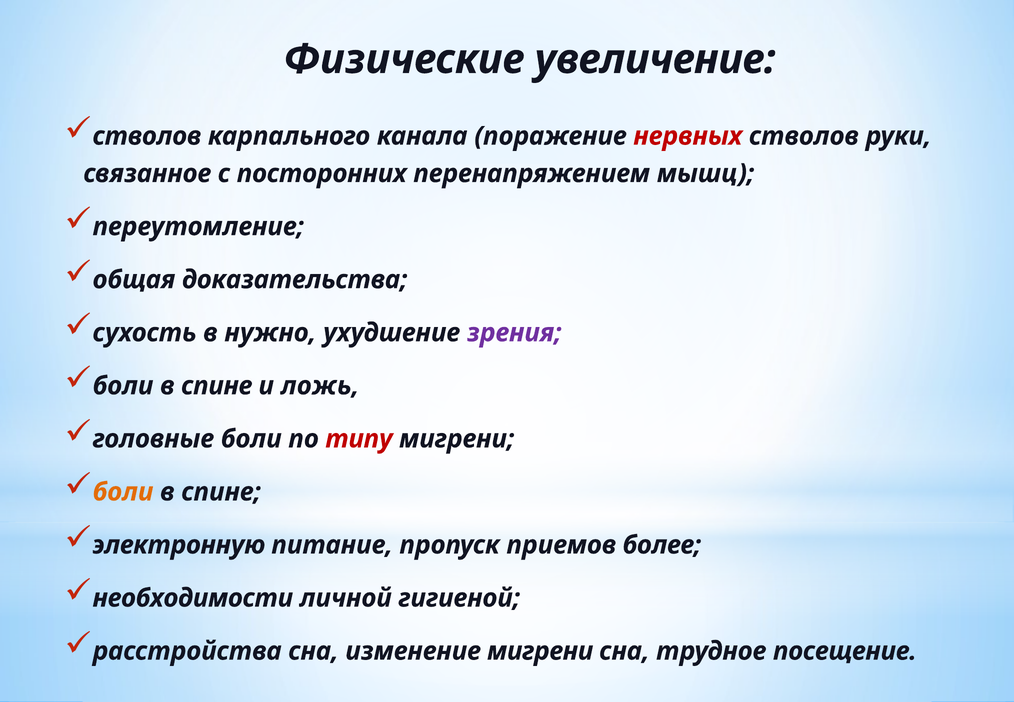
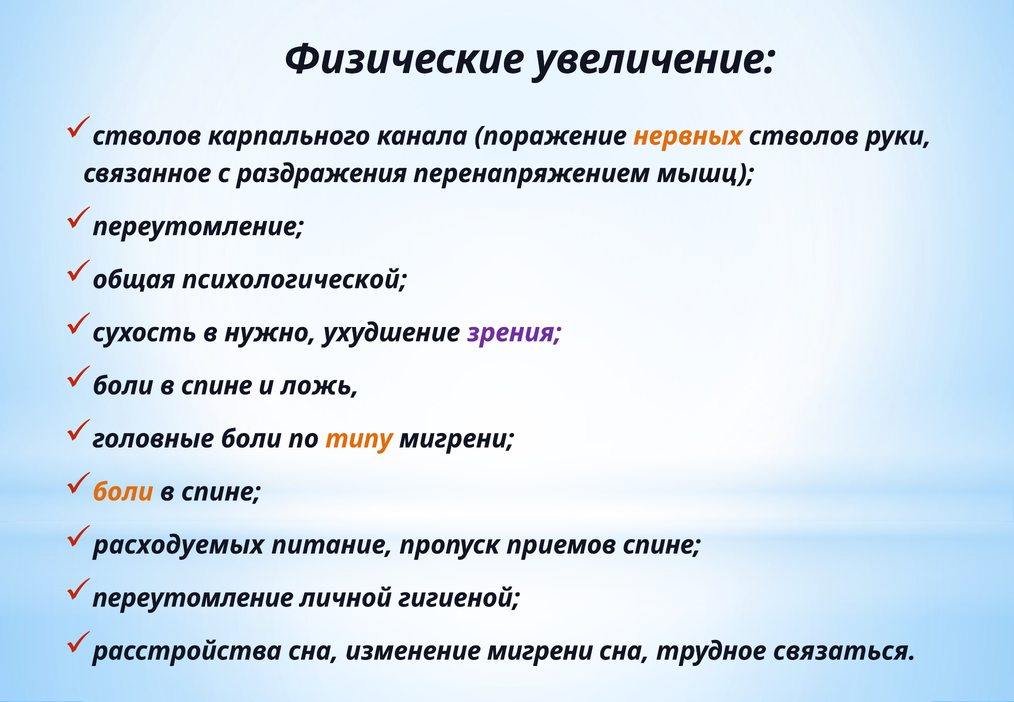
нервных colour: red -> orange
посторонних: посторонних -> раздражения
доказательства: доказательства -> психологической
типу colour: red -> orange
электронную: электронную -> расходуемых
приемов более: более -> спине
необходимости at (193, 598): необходимости -> переутомление
посещение: посещение -> связаться
